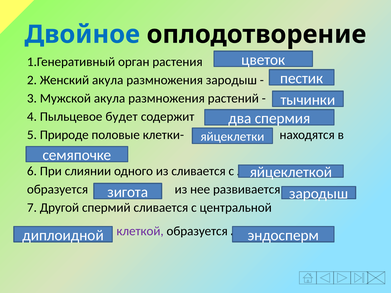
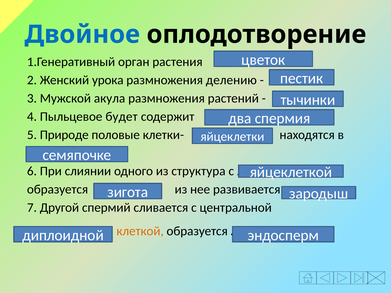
Женский акула: акула -> урока
размножения зародыш: зародыш -> делению
из сливается: сливается -> структура
клеткой colour: purple -> orange
